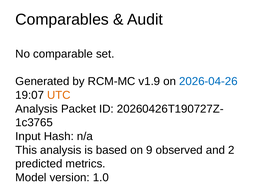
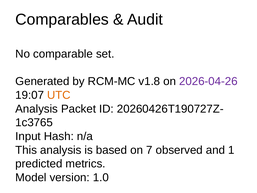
v1.9: v1.9 -> v1.8
2026-04-26 colour: blue -> purple
9: 9 -> 7
2: 2 -> 1
